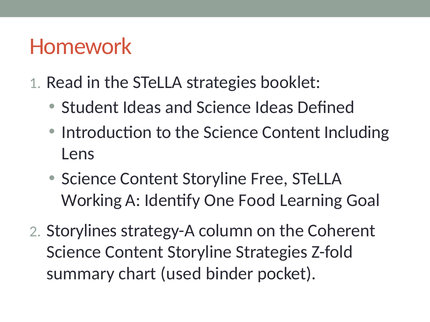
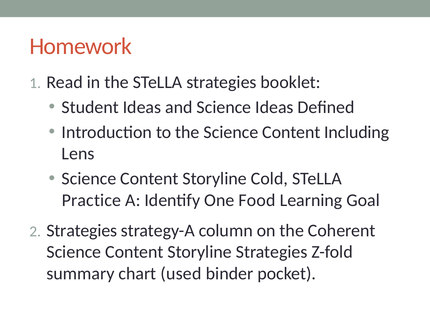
Free: Free -> Cold
Working: Working -> Practice
Storylines at (82, 231): Storylines -> Strategies
